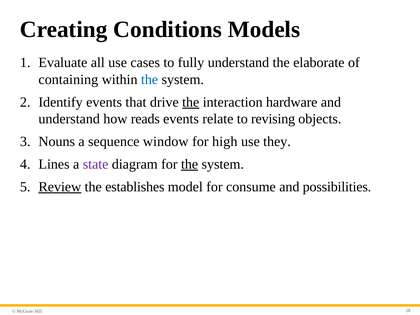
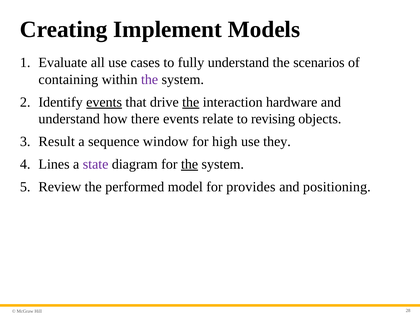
Conditions: Conditions -> Implement
elaborate: elaborate -> scenarios
the at (150, 79) colour: blue -> purple
events at (104, 102) underline: none -> present
reads: reads -> there
Nouns: Nouns -> Result
Review underline: present -> none
establishes: establishes -> performed
consume: consume -> provides
possibilities: possibilities -> positioning
